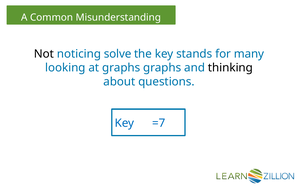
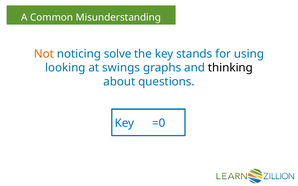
Not colour: black -> orange
many: many -> using
at graphs: graphs -> swings
=7: =7 -> =0
